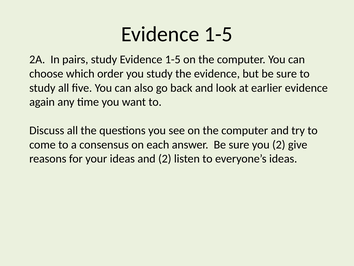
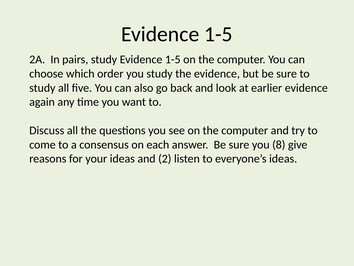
you 2: 2 -> 8
